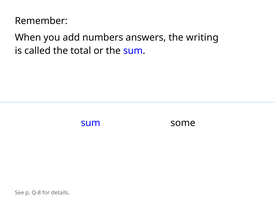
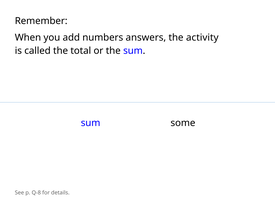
writing: writing -> activity
